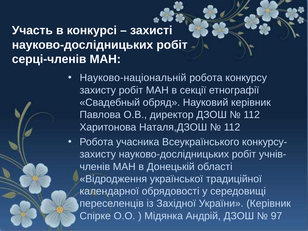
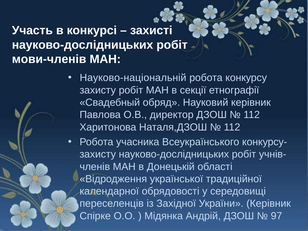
серці-членів: серці-членів -> мови-членів
